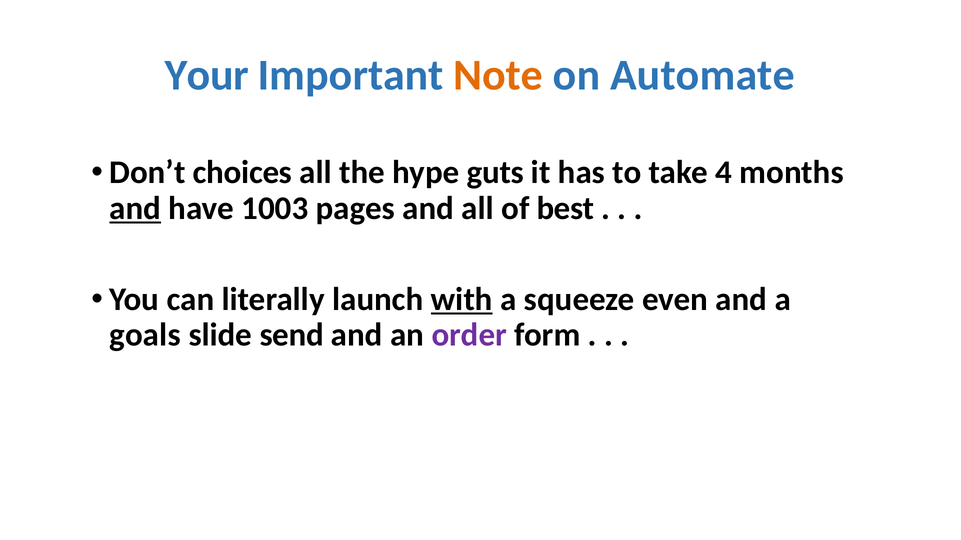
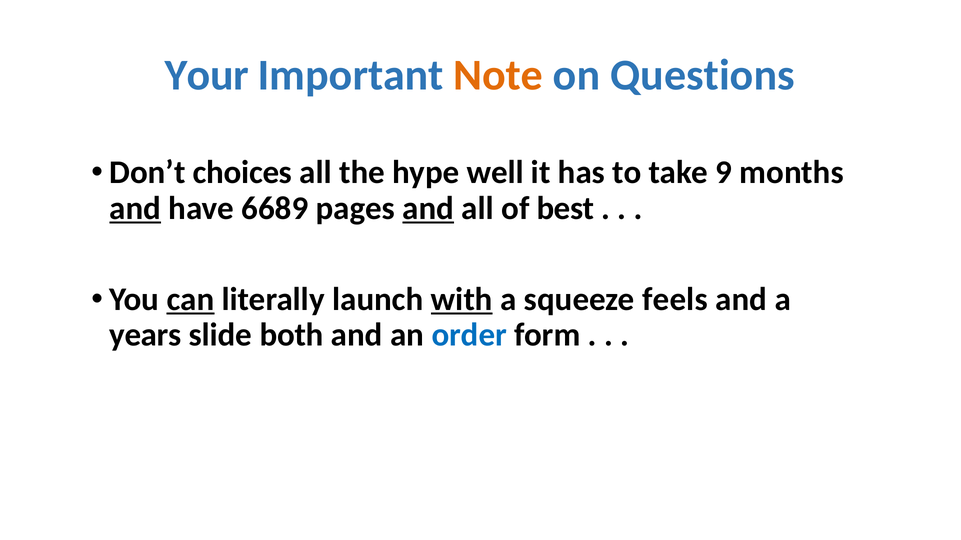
Automate: Automate -> Questions
guts: guts -> well
4: 4 -> 9
1003: 1003 -> 6689
and at (428, 208) underline: none -> present
can underline: none -> present
even: even -> feels
goals: goals -> years
send: send -> both
order colour: purple -> blue
